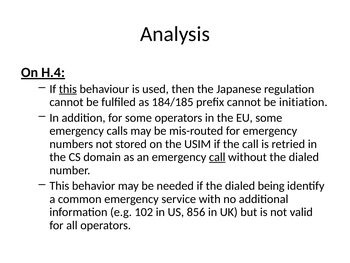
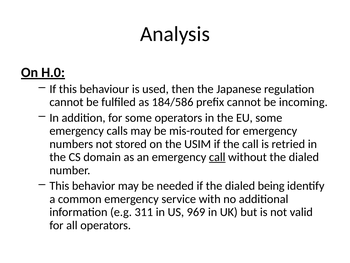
H.4: H.4 -> H.0
this at (68, 89) underline: present -> none
184/185: 184/185 -> 184/586
initiation: initiation -> incoming
102: 102 -> 311
856: 856 -> 969
